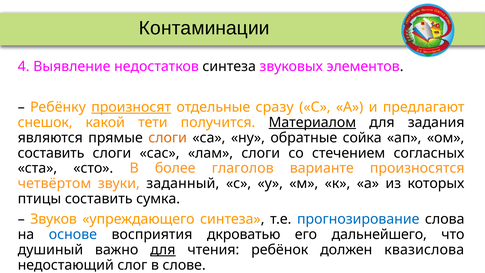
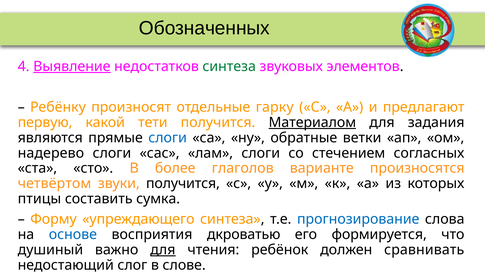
Контаминации: Контаминации -> Обозначенных
Выявление underline: none -> present
синтеза at (229, 66) colour: black -> green
произносят underline: present -> none
сразу: сразу -> гарку
снешок: снешок -> первую
слоги at (168, 138) colour: orange -> blue
сойка: сойка -> ветки
составить at (51, 153): составить -> надерево
звуки заданный: заданный -> получится
Звуков: Звуков -> Форму
дальнейшего: дальнейшего -> формируется
квазислова: квазислова -> сравнивать
